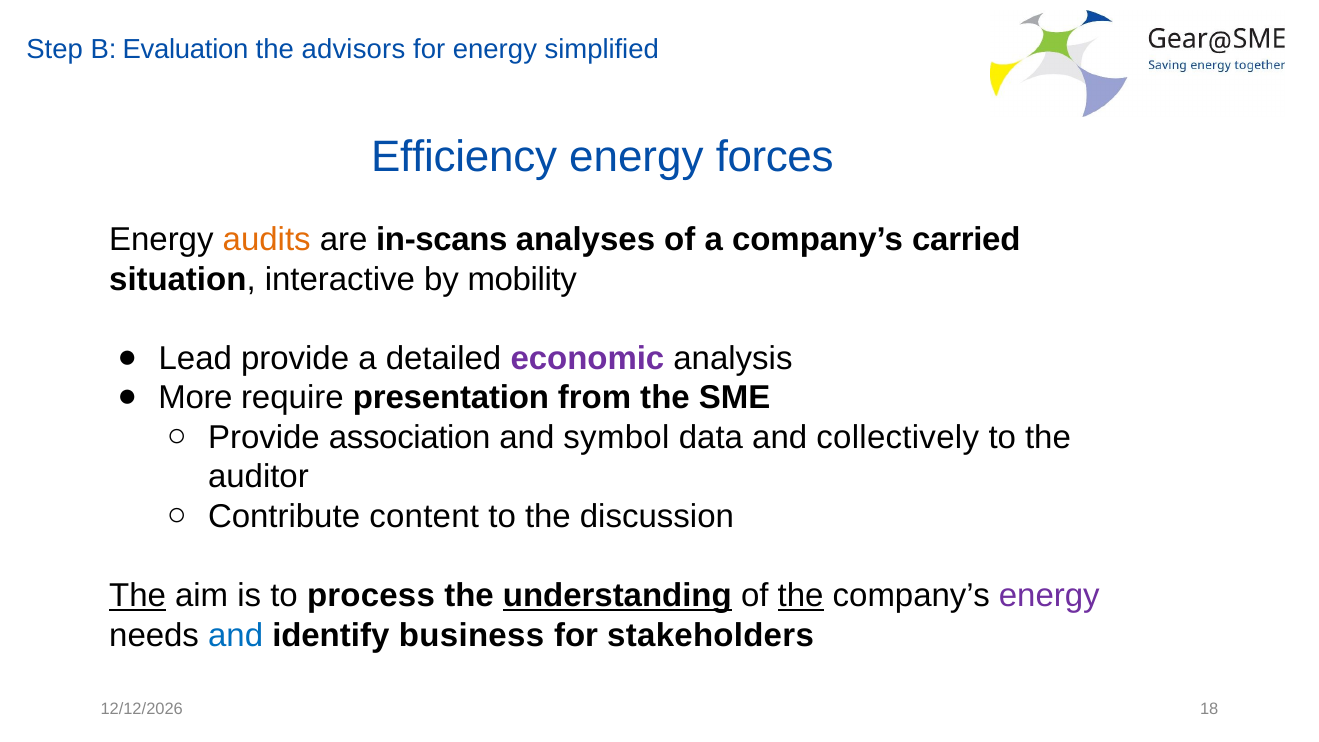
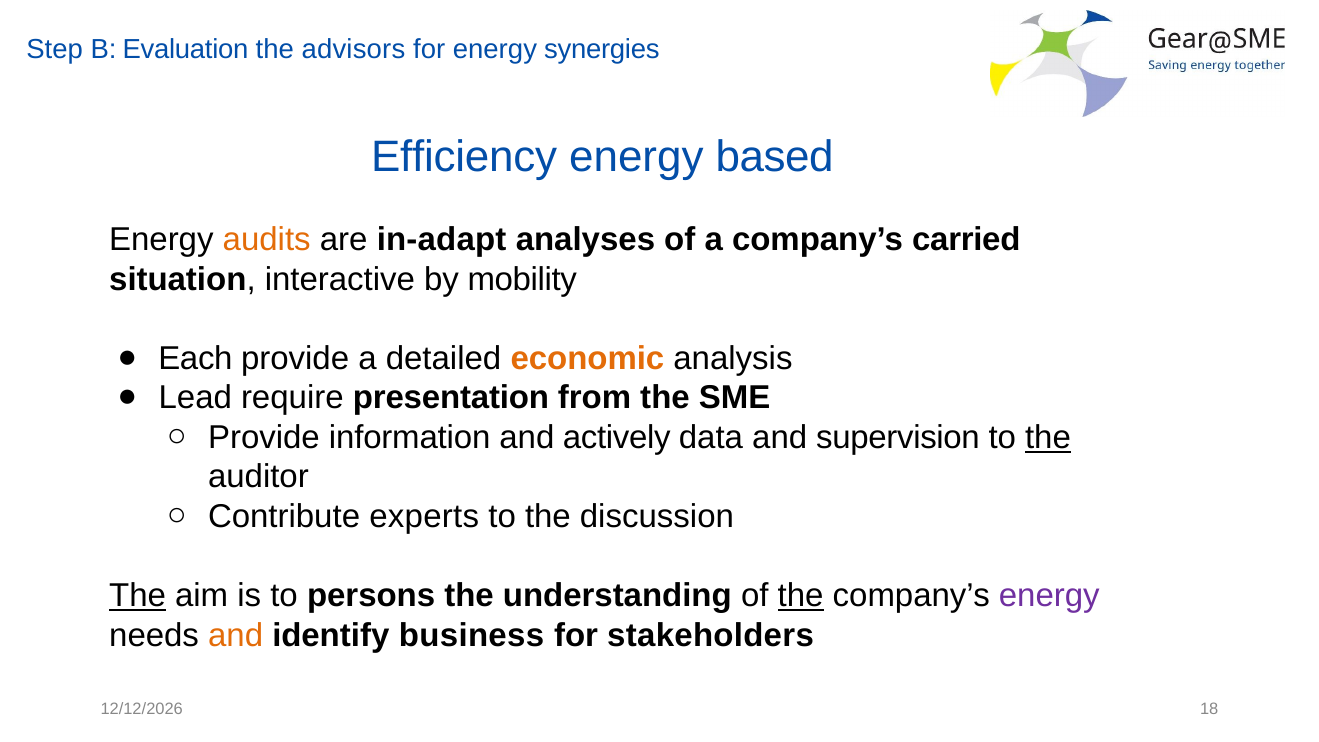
simplified: simplified -> synergies
forces: forces -> based
in-scans: in-scans -> in-adapt
Lead: Lead -> Each
economic colour: purple -> orange
More: More -> Lead
association: association -> information
symbol: symbol -> actively
collectively: collectively -> supervision
the at (1048, 437) underline: none -> present
content: content -> experts
process: process -> persons
understanding underline: present -> none
and at (236, 635) colour: blue -> orange
